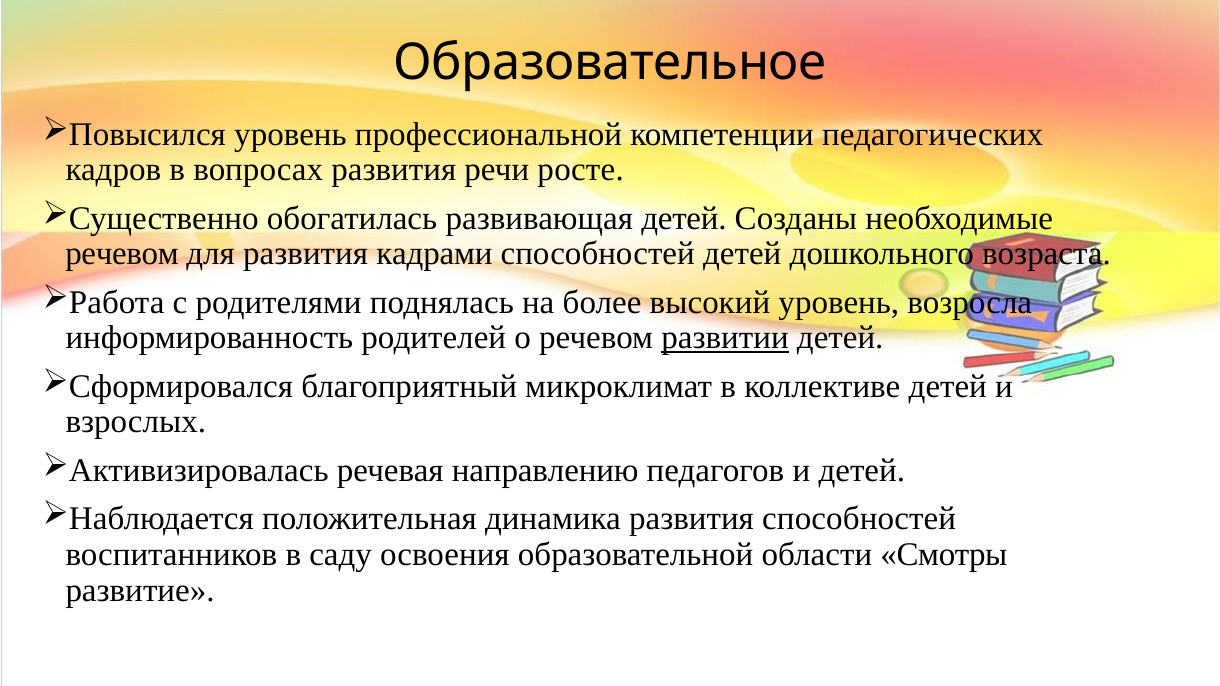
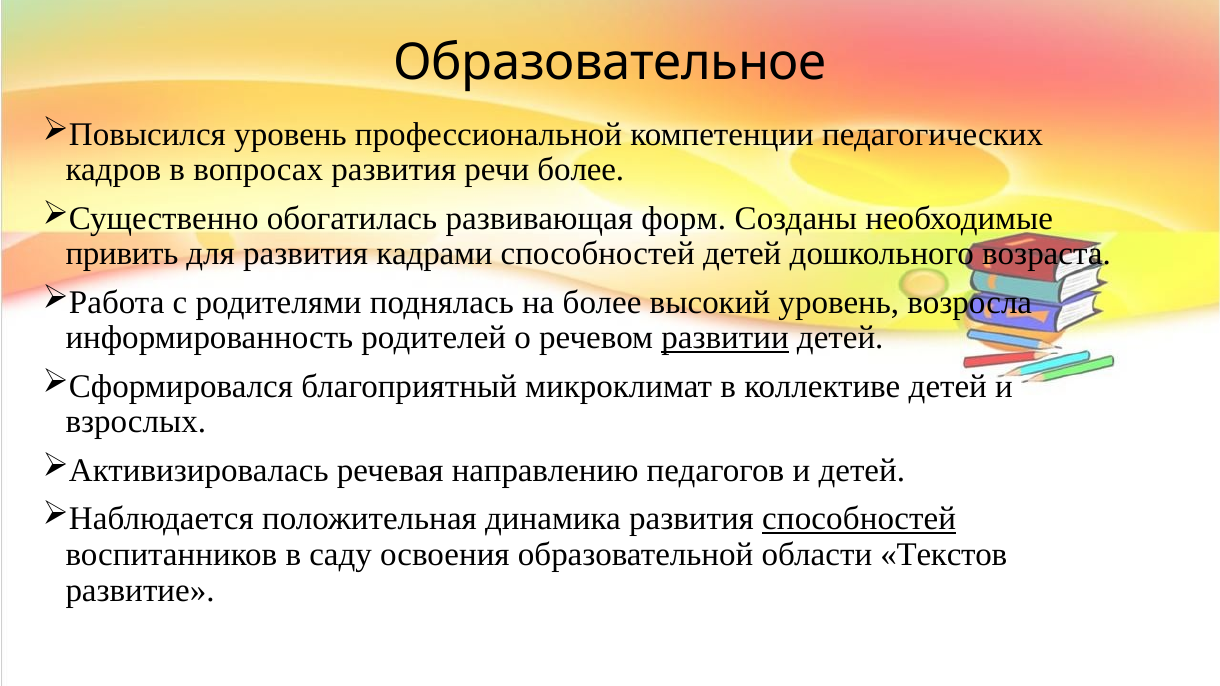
речи росте: росте -> более
развивающая детей: детей -> форм
речевом at (122, 254): речевом -> привить
способностей at (859, 519) underline: none -> present
Смотры: Смотры -> Текстов
